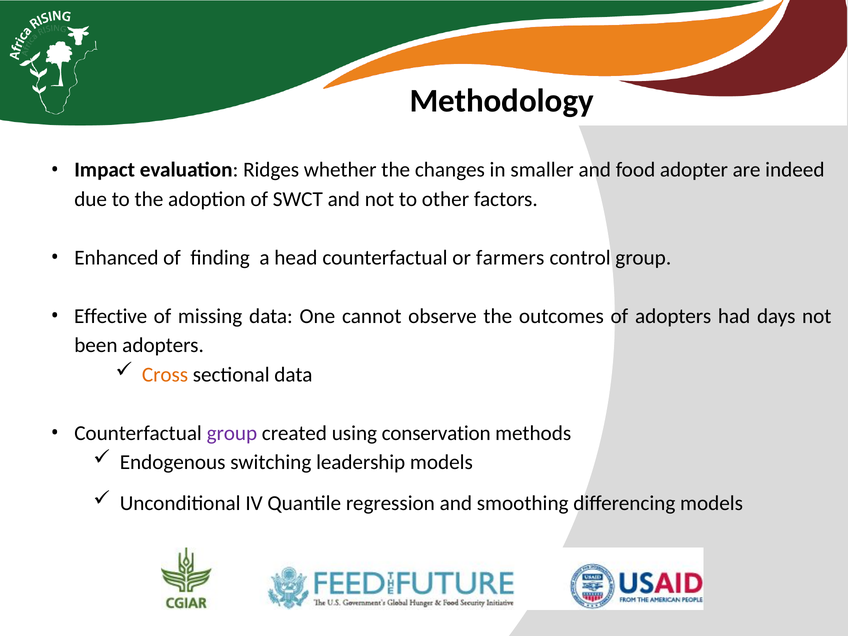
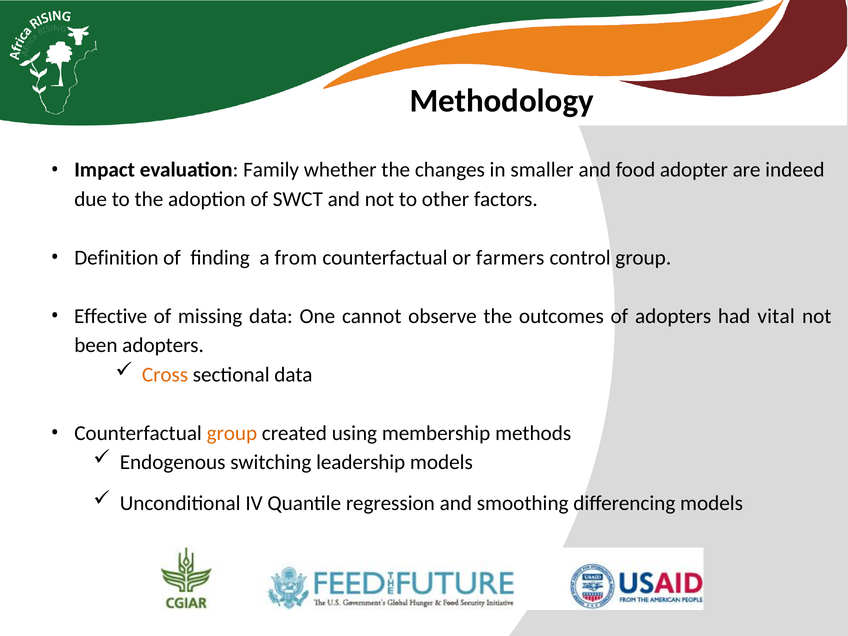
Ridges: Ridges -> Family
Enhanced: Enhanced -> Definition
head: head -> from
days: days -> vital
group at (232, 433) colour: purple -> orange
conservation: conservation -> membership
